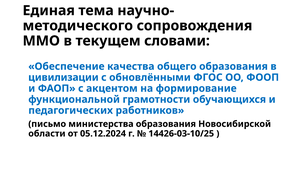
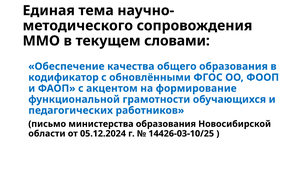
цивилизации: цивилизации -> кодификатор
